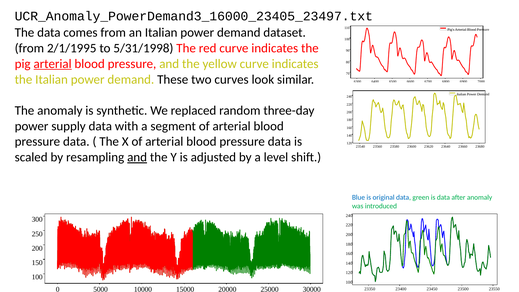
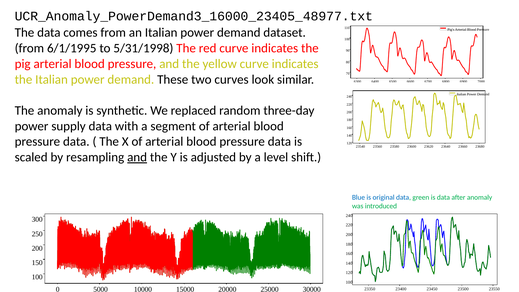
UCR_Anomaly_PowerDemand3_16000_23405_23497.txt: UCR_Anomaly_PowerDemand3_16000_23405_23497.txt -> UCR_Anomaly_PowerDemand3_16000_23405_48977.txt
2/1/1995: 2/1/1995 -> 6/1/1995
arterial at (53, 64) underline: present -> none
